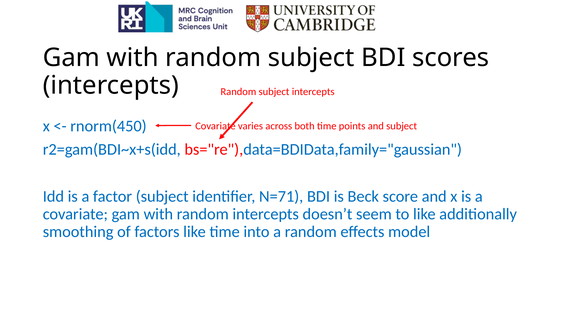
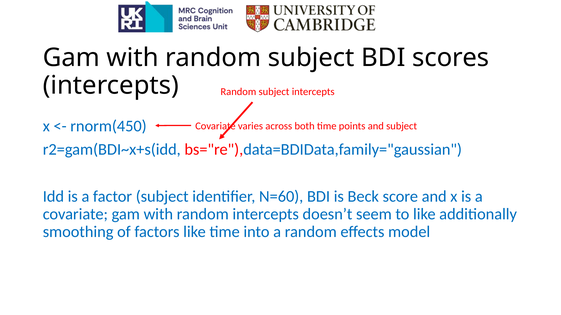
N=71: N=71 -> N=60
